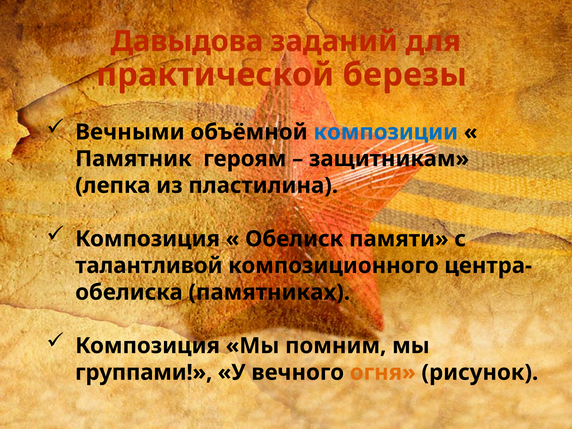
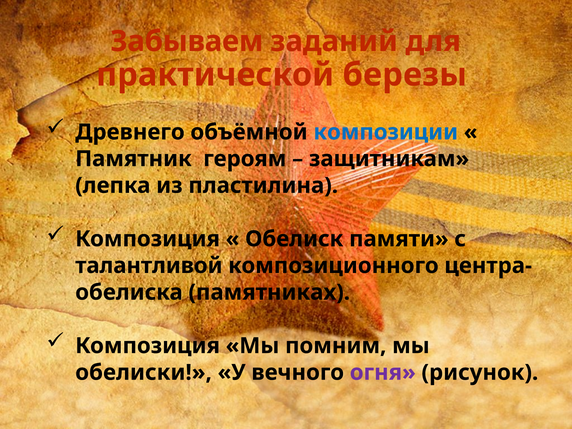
Давыдова: Давыдова -> Забываем
Вечными: Вечными -> Древнего
группами: группами -> обелиски
огня colour: orange -> purple
